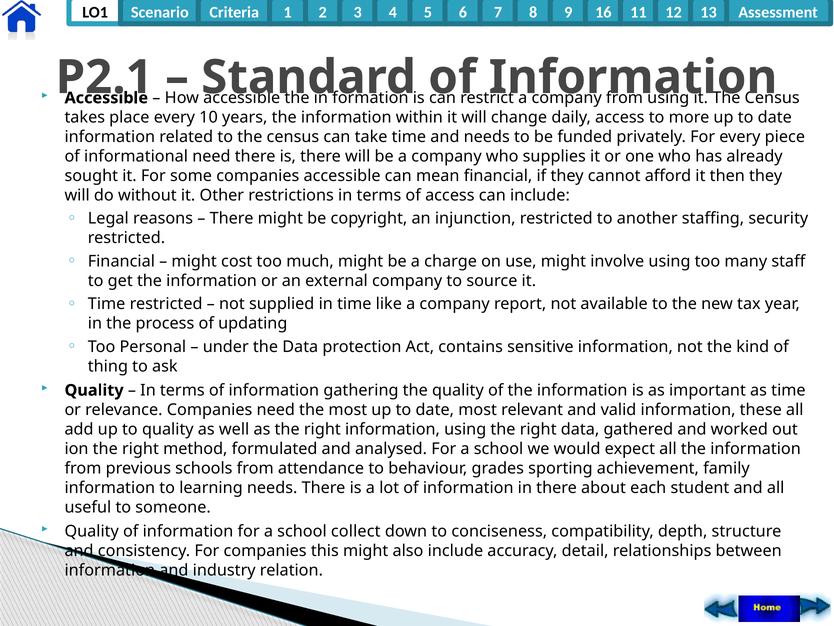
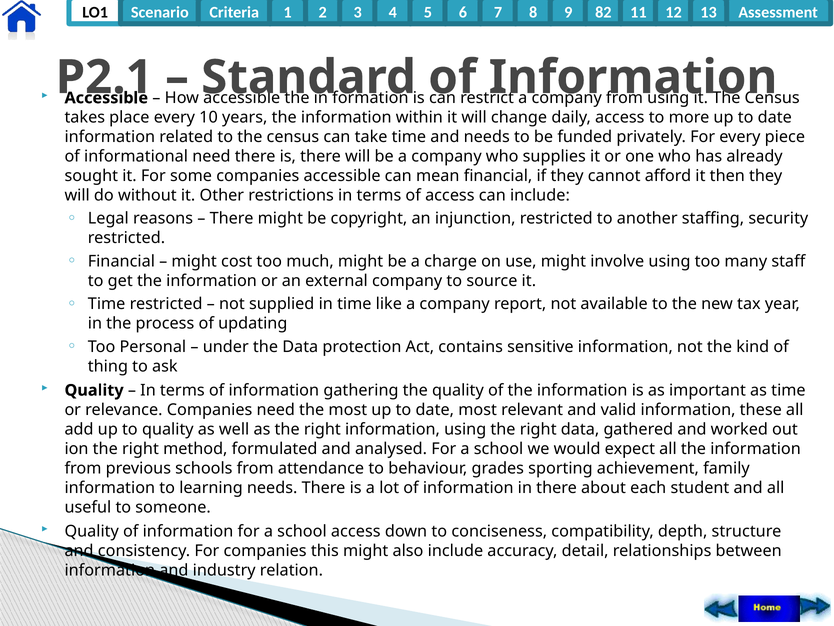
16: 16 -> 82
school collect: collect -> access
